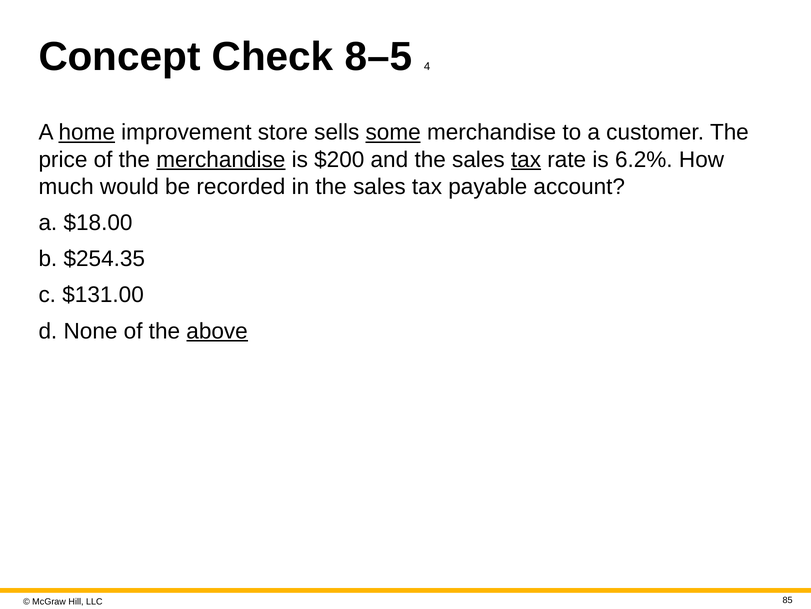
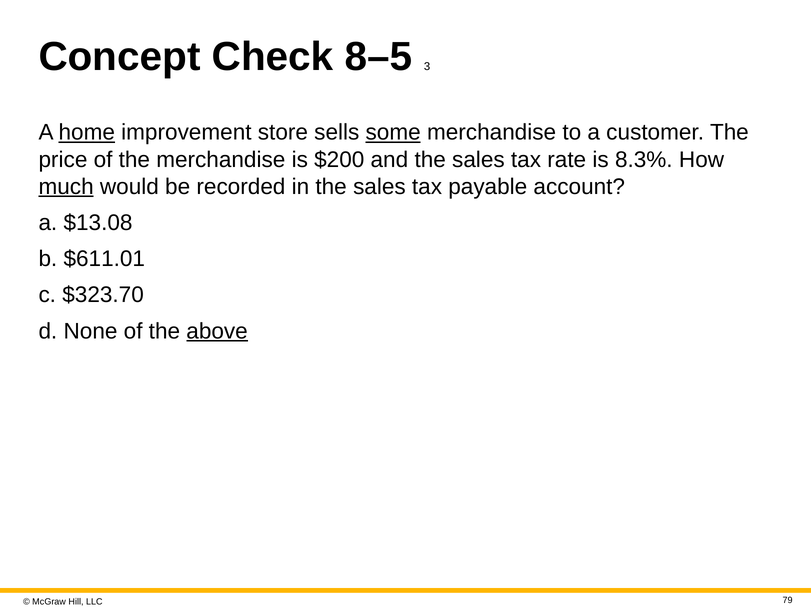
4: 4 -> 3
merchandise at (221, 159) underline: present -> none
tax at (526, 159) underline: present -> none
6.2%: 6.2% -> 8.3%
much underline: none -> present
$18.00: $18.00 -> $13.08
$254.35: $254.35 -> $611.01
$131.00: $131.00 -> $323.70
85: 85 -> 79
